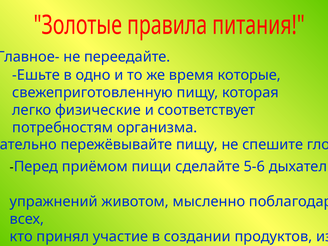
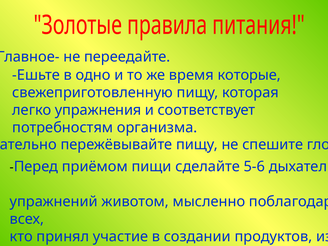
физические: физические -> упражнения
